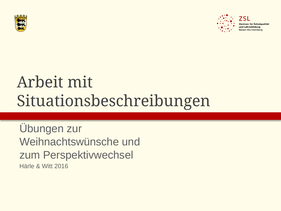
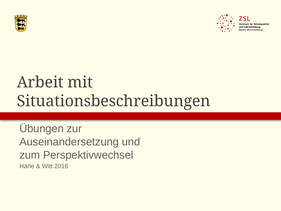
Weihnachtswünsche: Weihnachtswünsche -> Auseinandersetzung
